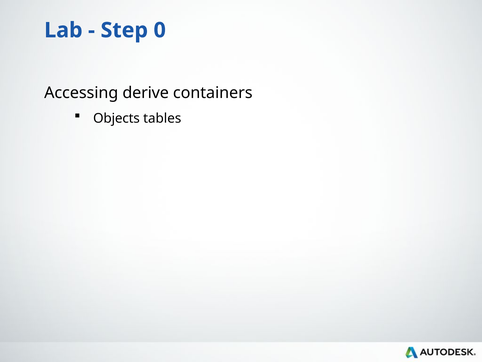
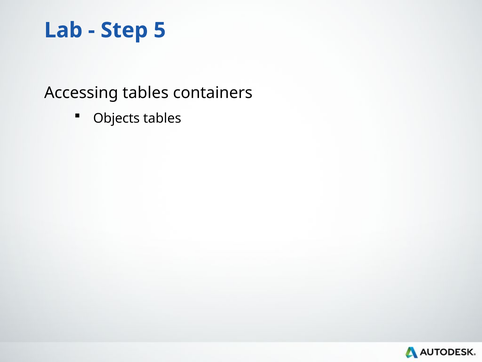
0: 0 -> 5
Accessing derive: derive -> tables
